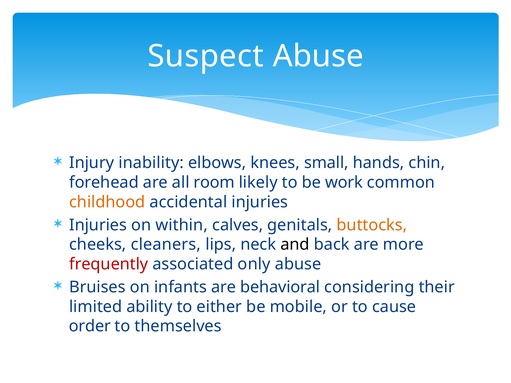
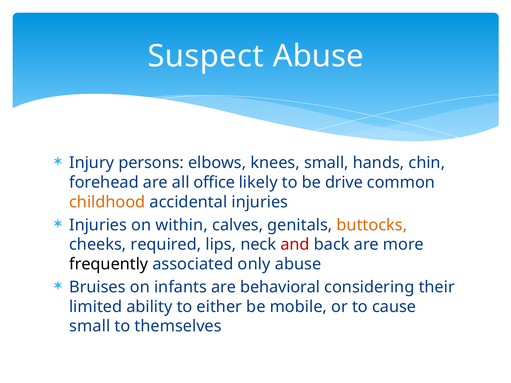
inability: inability -> persons
room: room -> office
work: work -> drive
cleaners: cleaners -> required
and colour: black -> red
frequently colour: red -> black
order at (90, 326): order -> small
